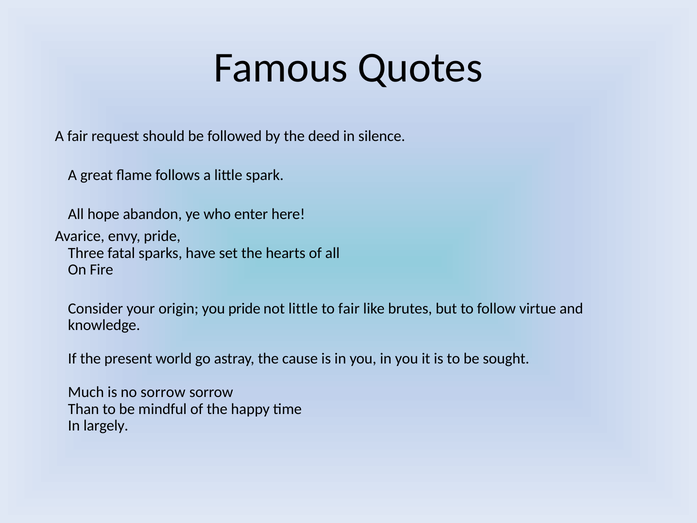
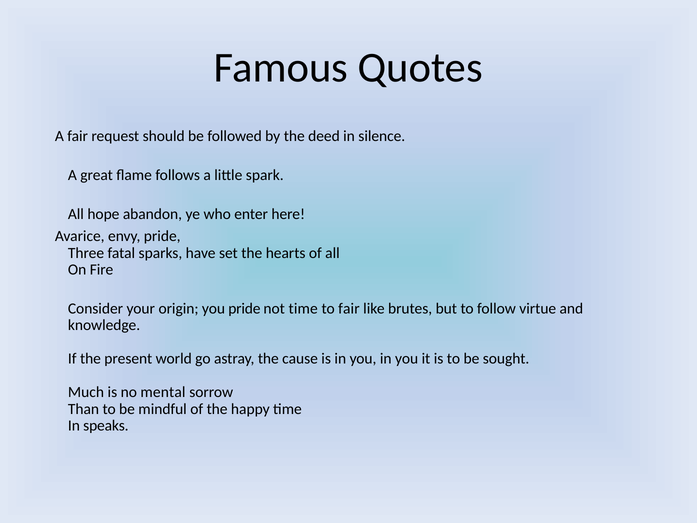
not little: little -> time
no sorrow: sorrow -> mental
largely: largely -> speaks
